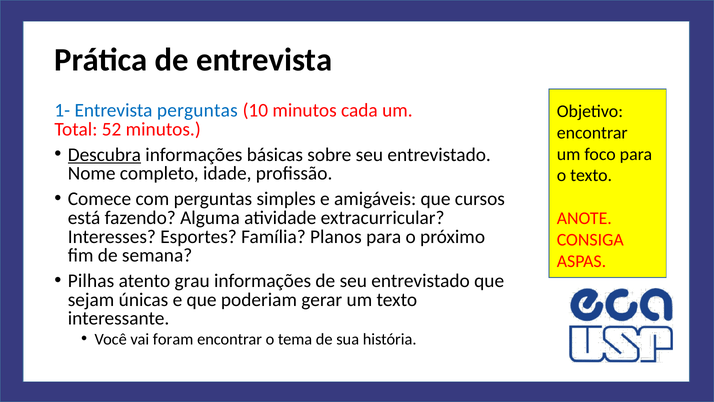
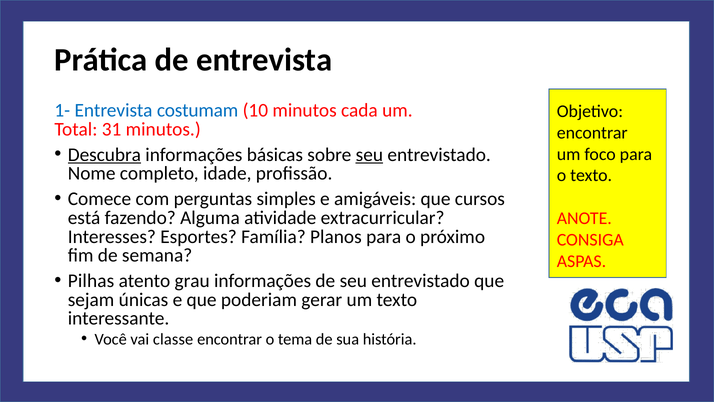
Entrevista perguntas: perguntas -> costumam
52: 52 -> 31
seu at (369, 155) underline: none -> present
foram: foram -> classe
